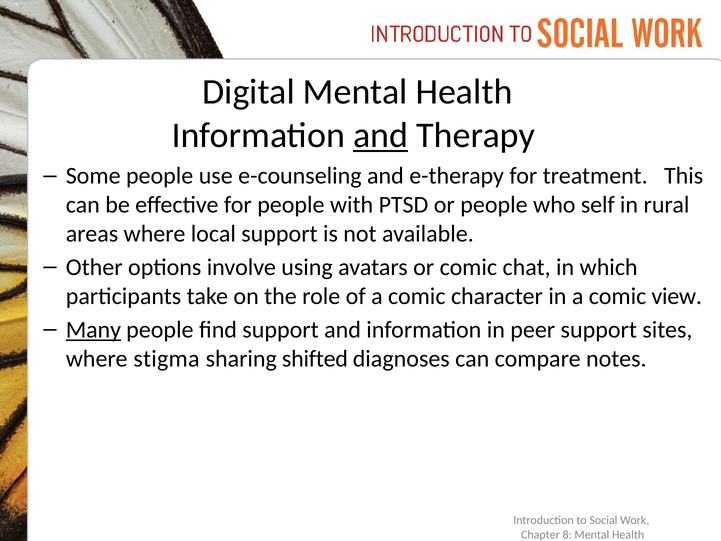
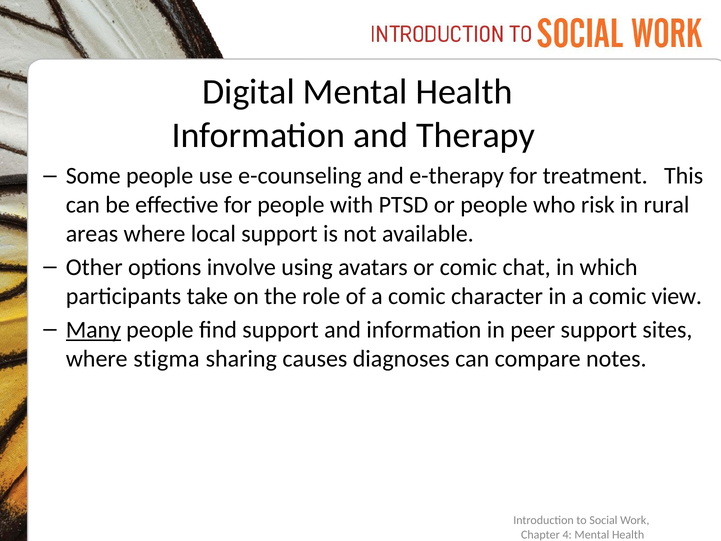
and at (381, 135) underline: present -> none
self: self -> risk
shifted: shifted -> causes
8: 8 -> 4
